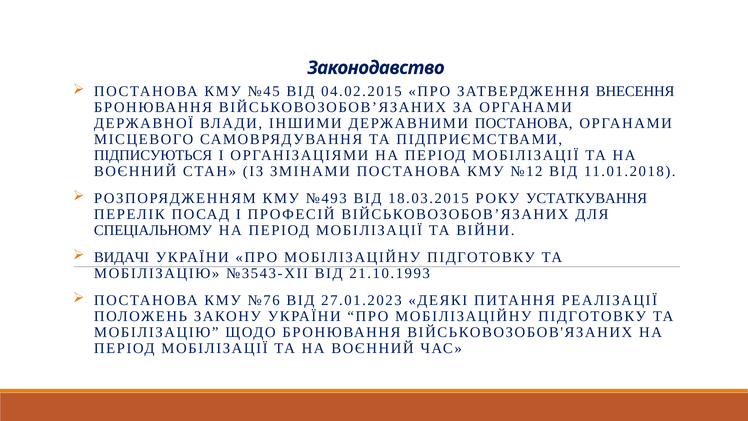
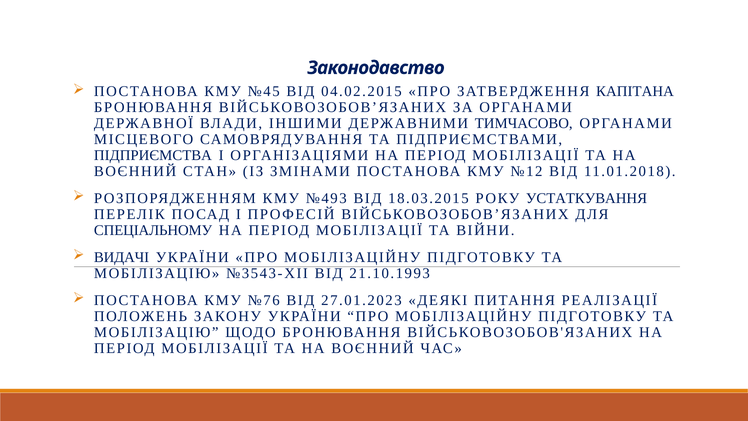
ВНЕСЕННЯ: ВНЕСЕННЯ -> КАПІТАНА
ДЕРЖАВНИМИ ПОСТАНОВА: ПОСТАНОВА -> ТИМЧАСОВО
ПІДПИСУЮТЬСЯ: ПІДПИСУЮТЬСЯ -> ПІДПРИЄМСТВА
